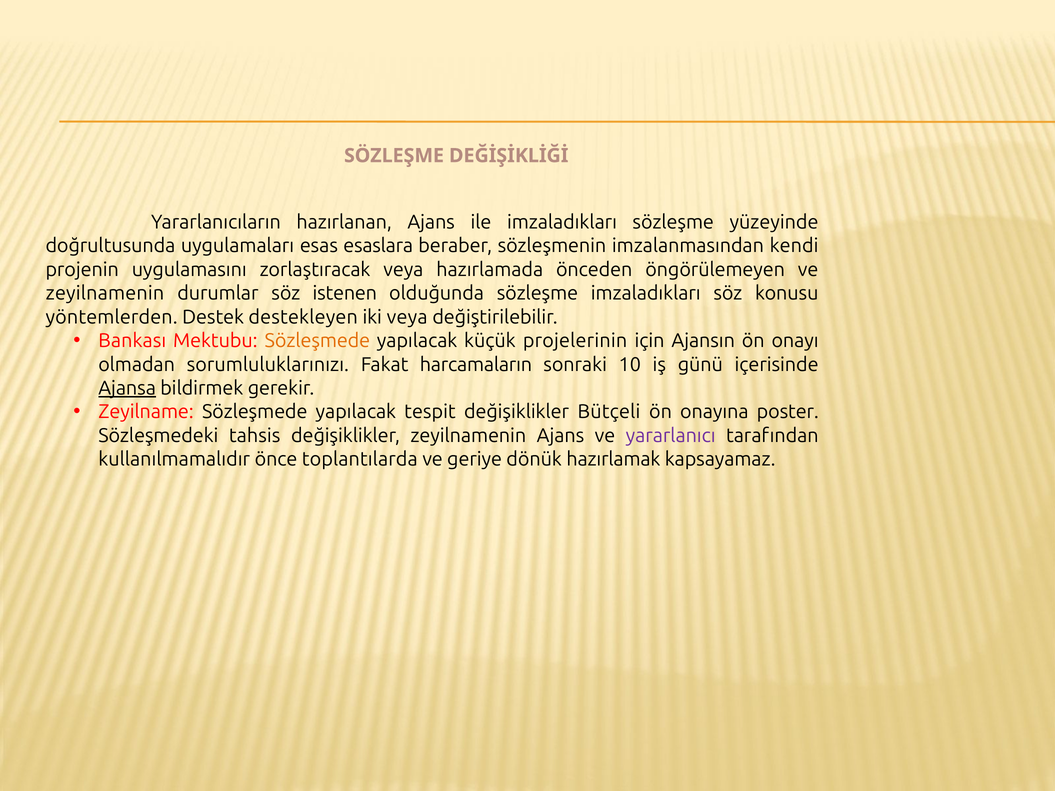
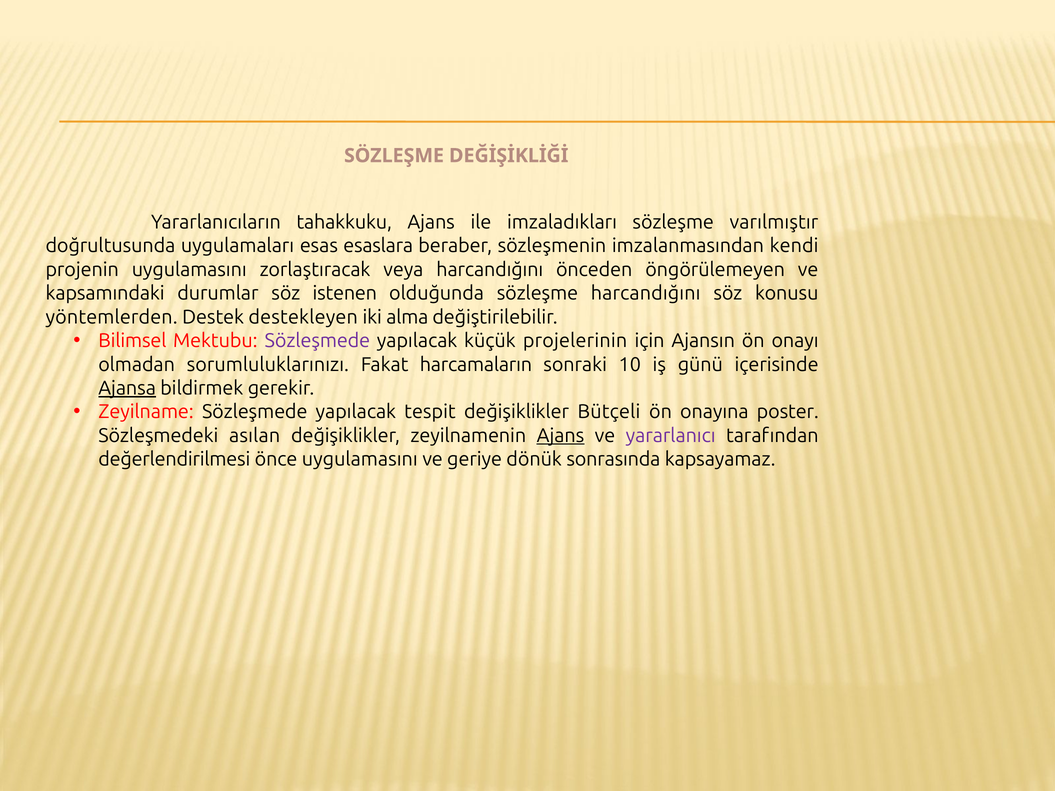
hazırlanan: hazırlanan -> tahakkuku
yüzeyinde: yüzeyinde -> varılmıştır
veya hazırlamada: hazırlamada -> harcandığını
zeyilnamenin at (105, 293): zeyilnamenin -> kapsamındaki
sözleşme imzaladıkları: imzaladıkları -> harcandığını
iki veya: veya -> alma
Bankası: Bankası -> Bilimsel
Sözleşmede at (317, 341) colour: orange -> purple
tahsis: tahsis -> asılan
Ajans at (561, 436) underline: none -> present
kullanılmamalıdır: kullanılmamalıdır -> değerlendirilmesi
önce toplantılarda: toplantılarda -> uygulamasını
hazırlamak: hazırlamak -> sonrasında
